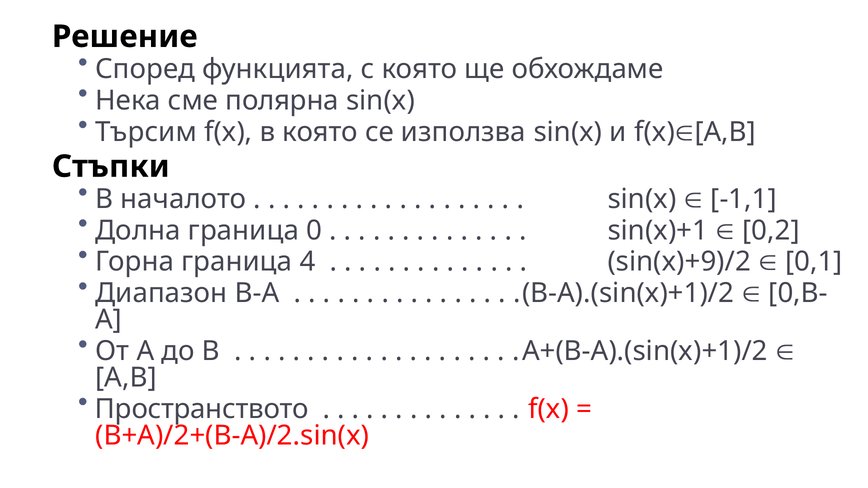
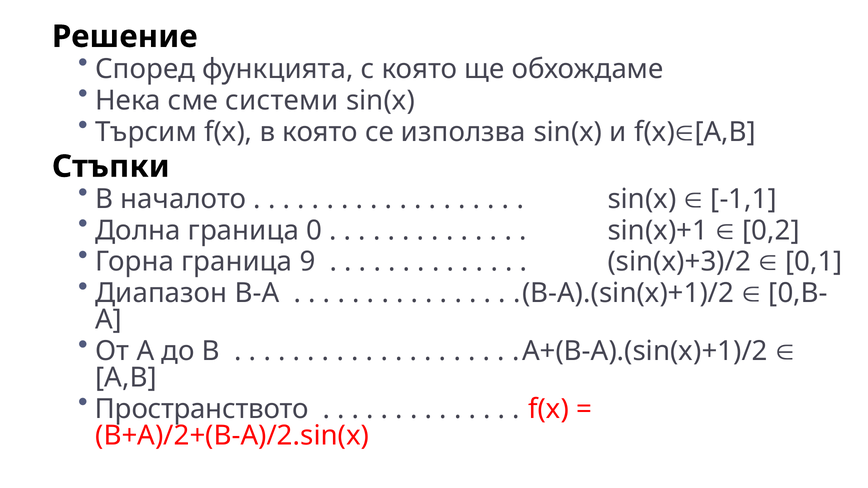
полярна: полярна -> системи
4: 4 -> 9
sin(x)+9)/2: sin(x)+9)/2 -> sin(x)+3)/2
